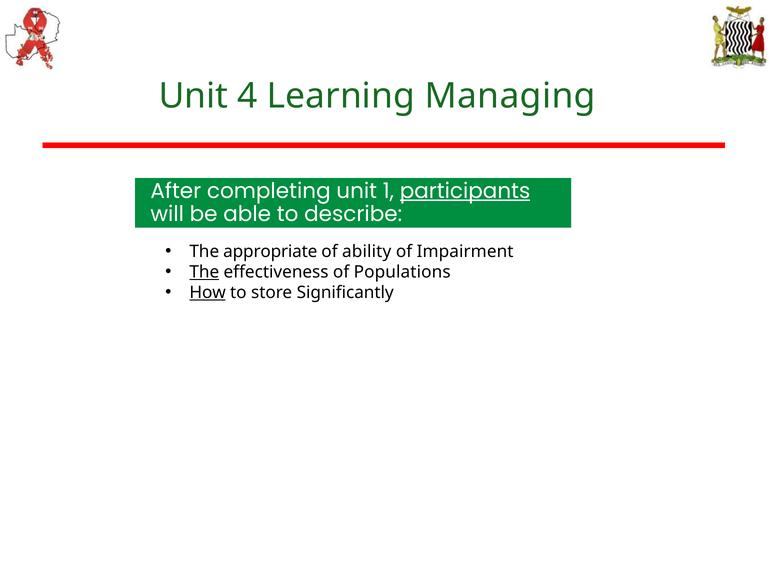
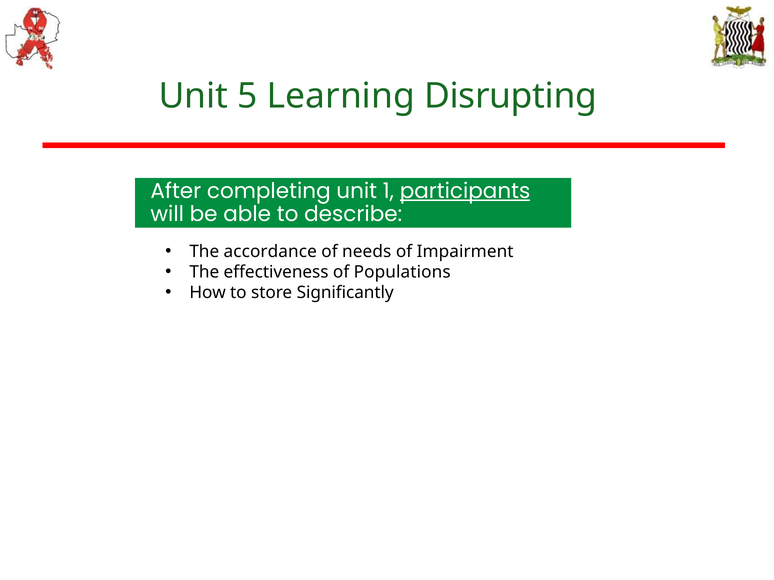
4: 4 -> 5
Managing: Managing -> Disrupting
appropriate: appropriate -> accordance
ability: ability -> needs
The at (204, 272) underline: present -> none
How underline: present -> none
